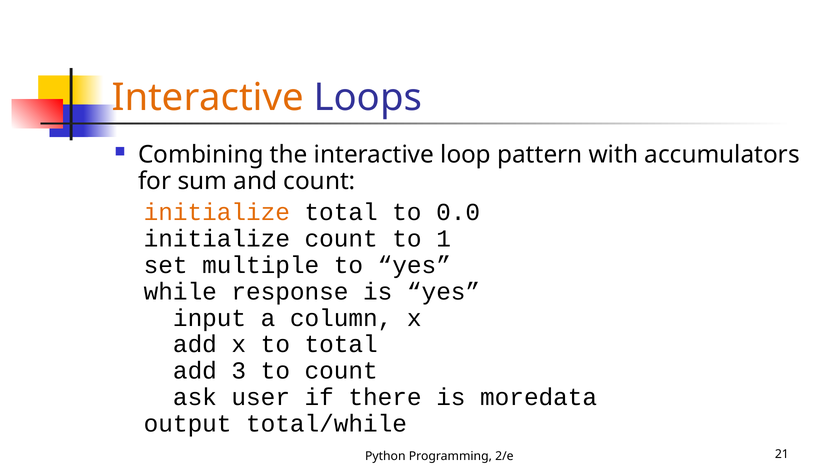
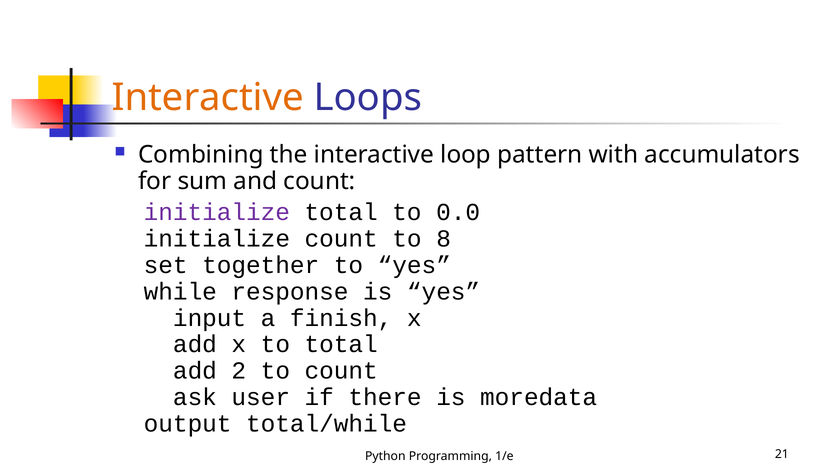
initialize at (217, 212) colour: orange -> purple
1: 1 -> 8
multiple: multiple -> together
column: column -> finish
3: 3 -> 2
2/e: 2/e -> 1/e
